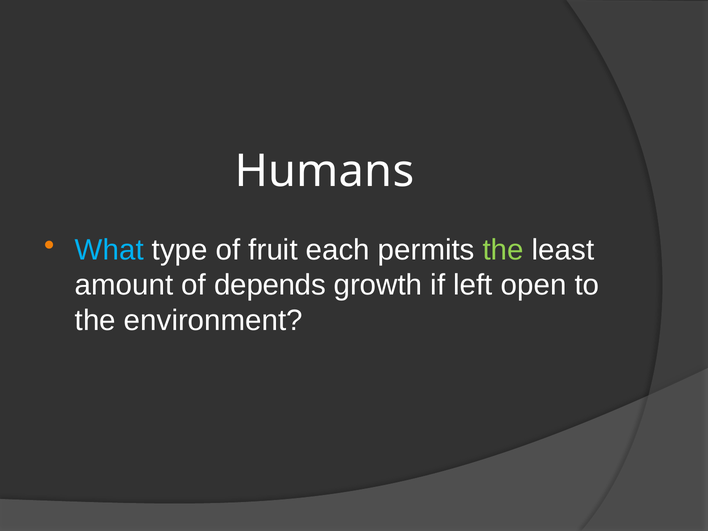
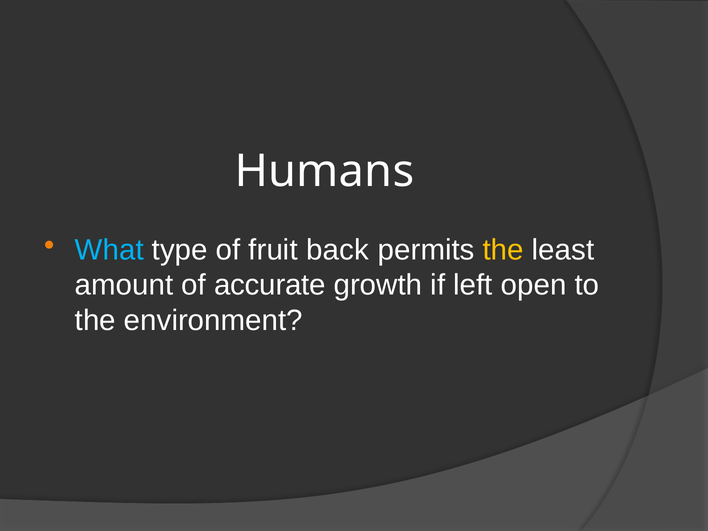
each: each -> back
the at (503, 250) colour: light green -> yellow
depends: depends -> accurate
